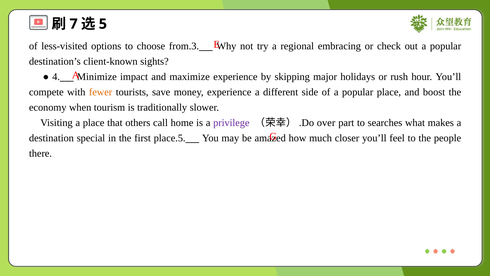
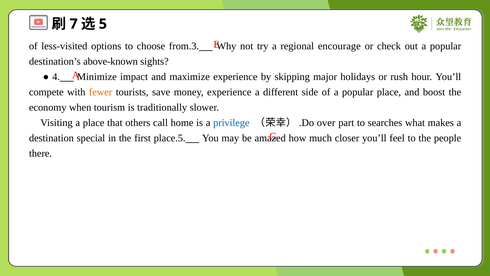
embracing: embracing -> encourage
client-known: client-known -> above-known
privilege colour: purple -> blue
